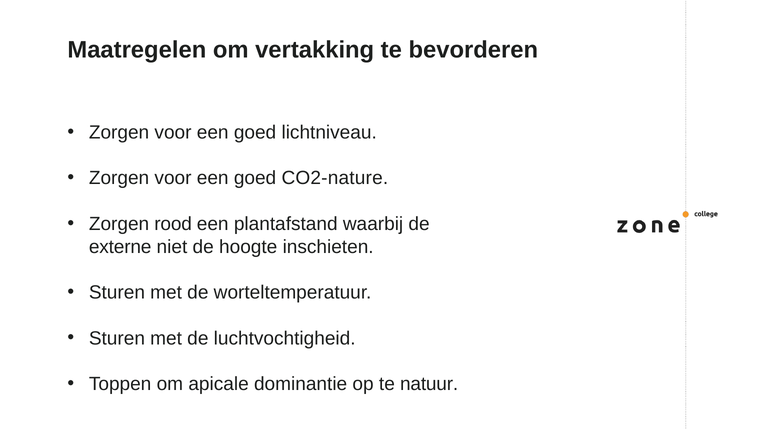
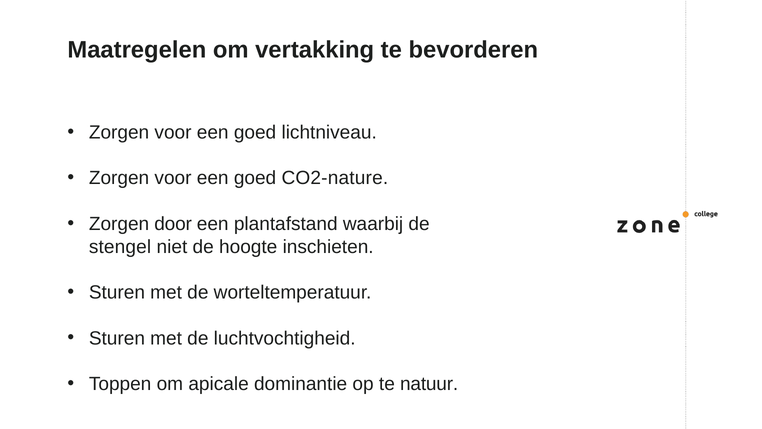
rood: rood -> door
externe: externe -> stengel
